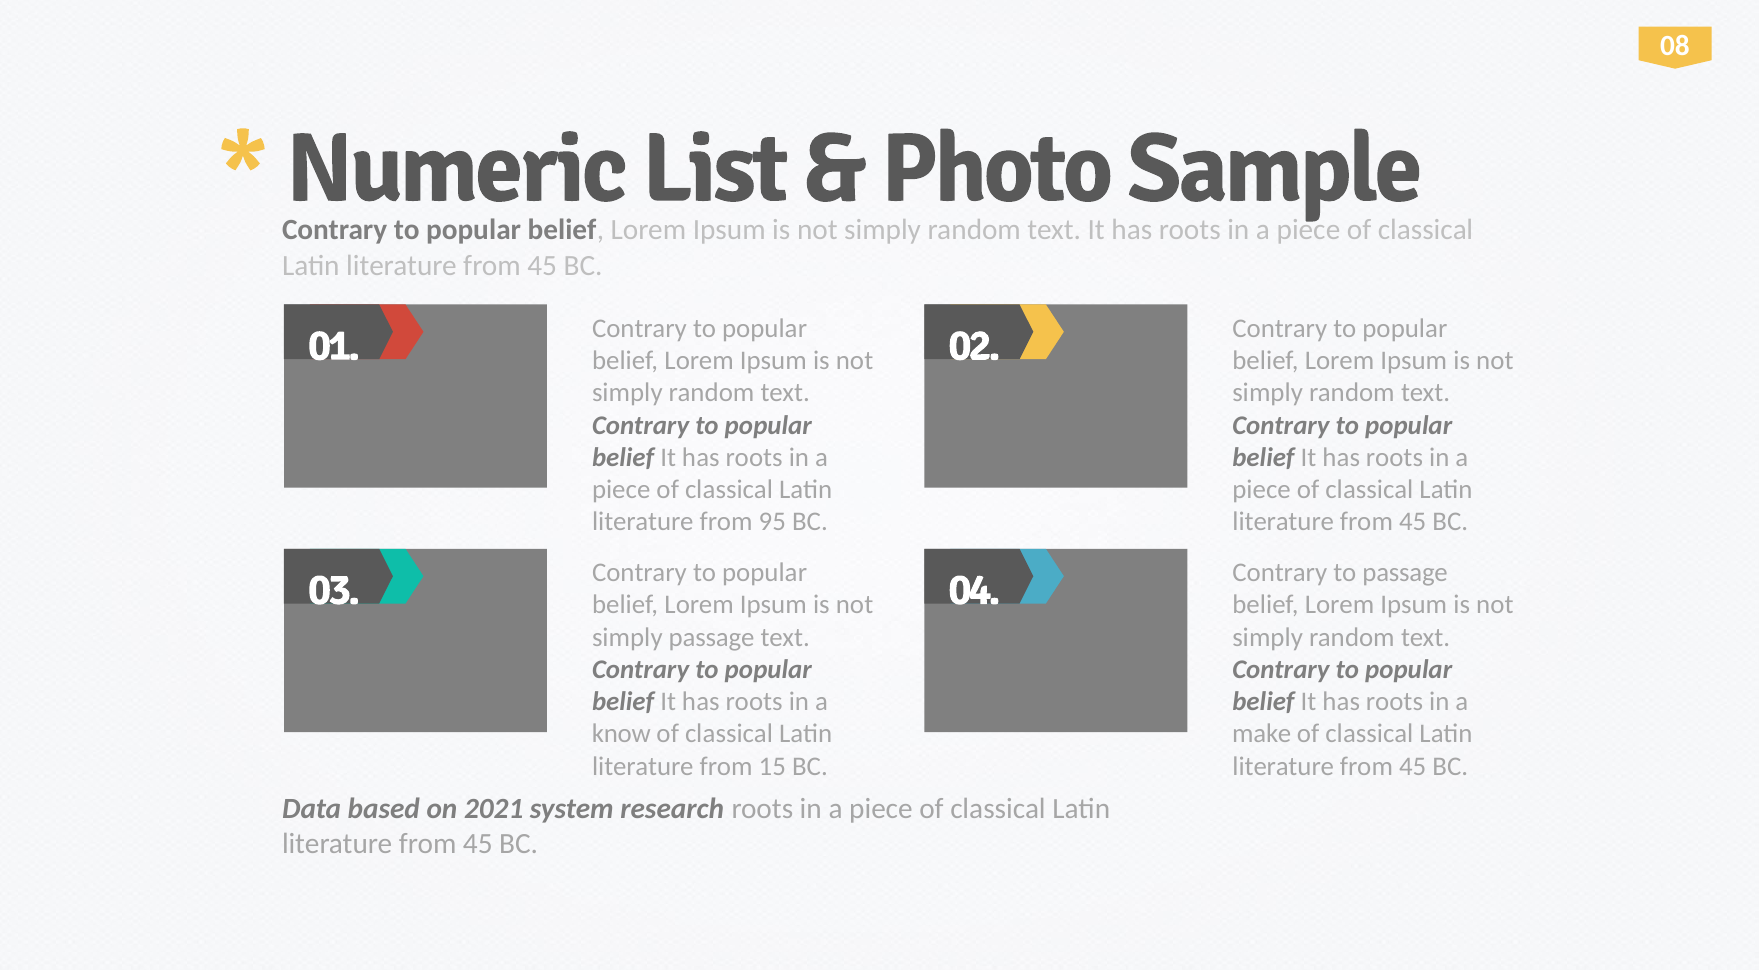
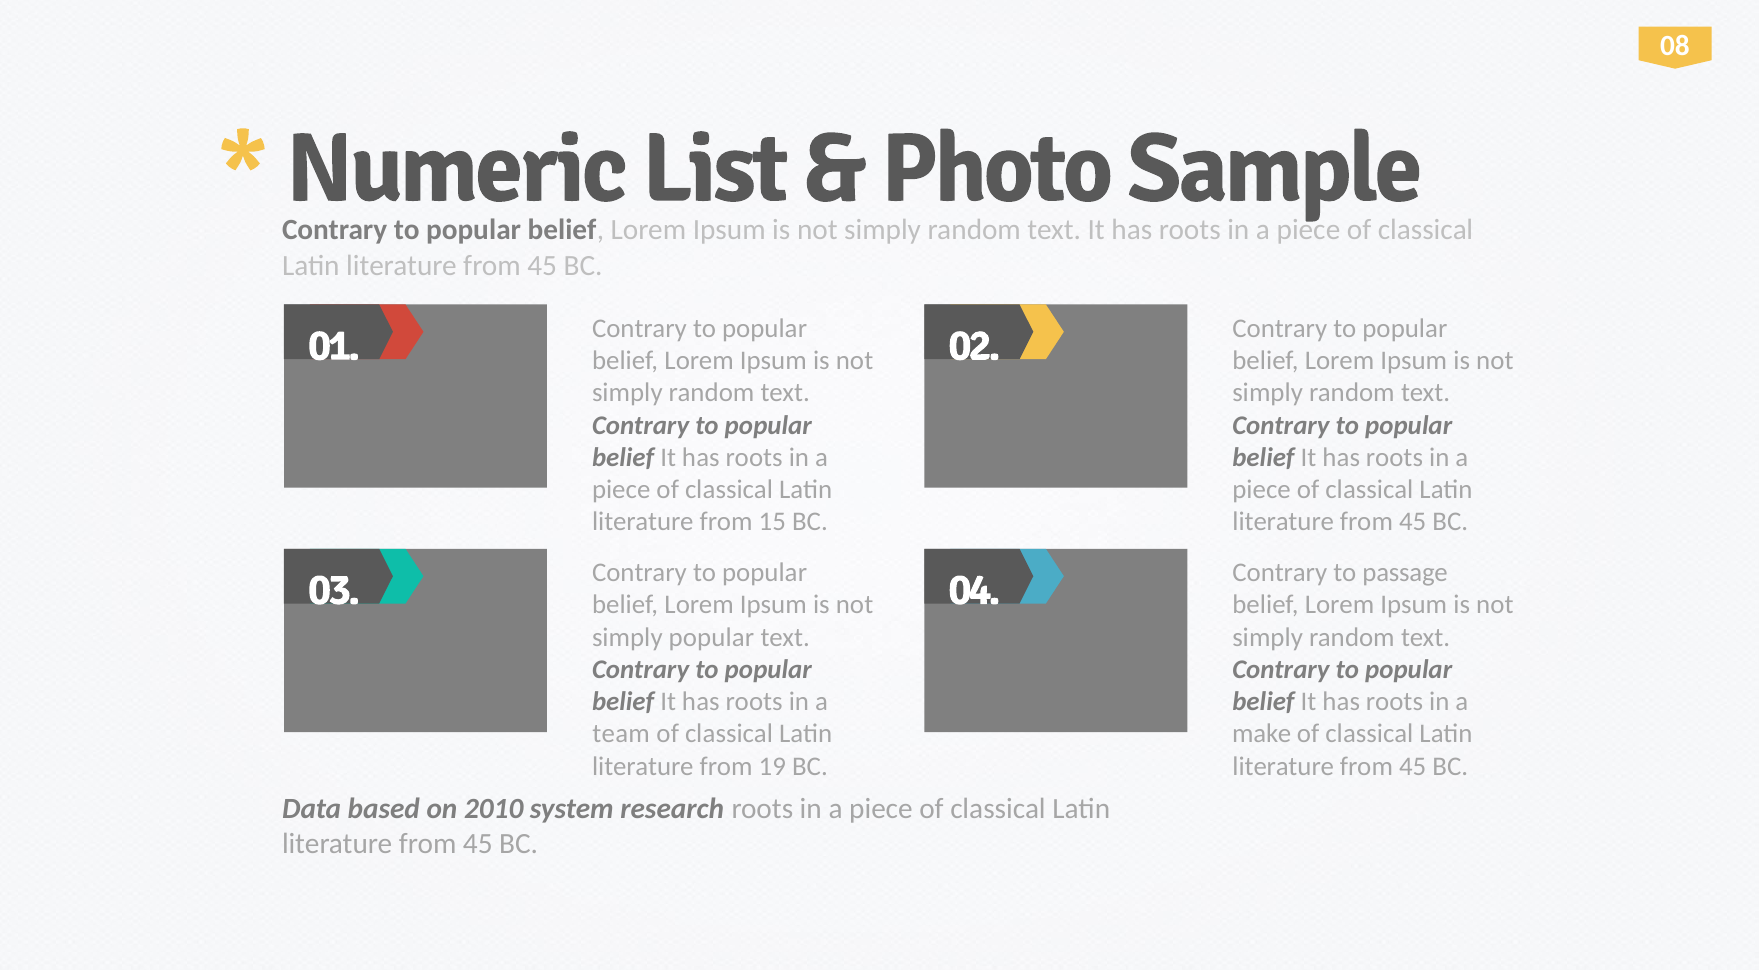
95: 95 -> 15
simply passage: passage -> popular
know: know -> team
15: 15 -> 19
2021: 2021 -> 2010
